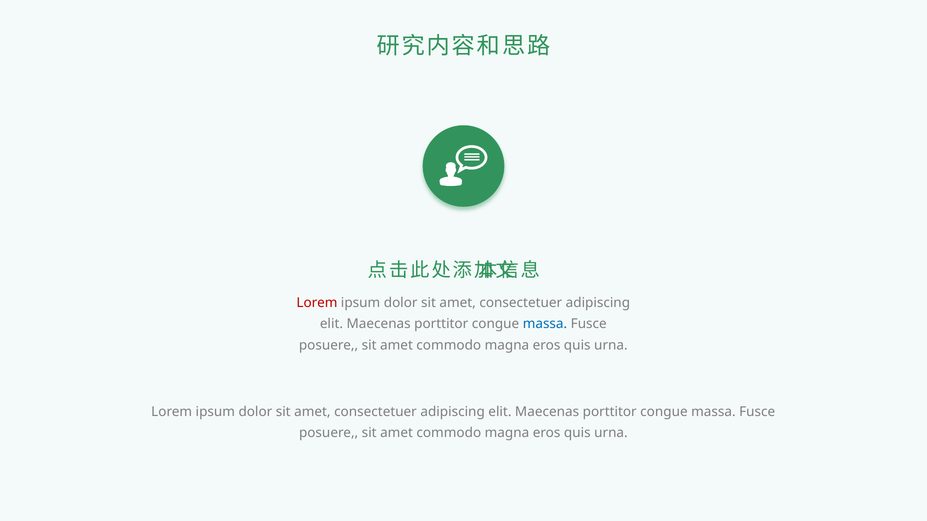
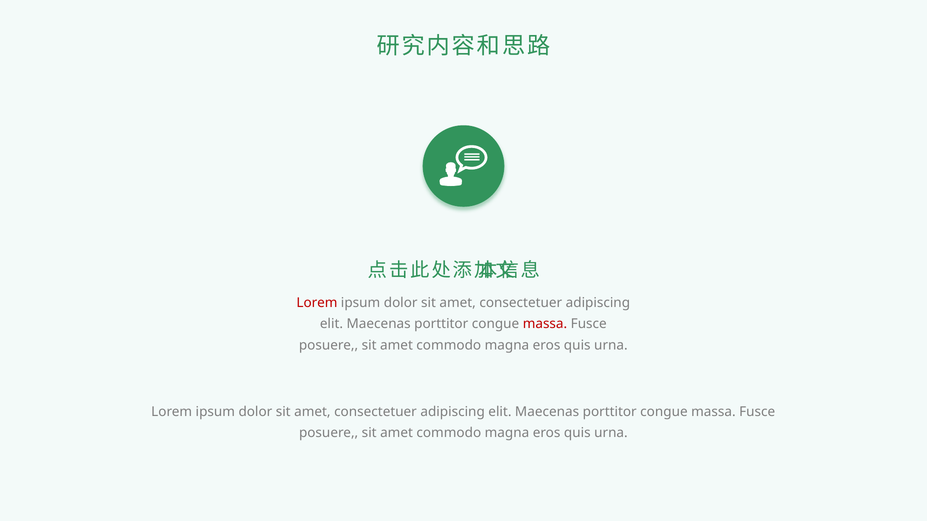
massa at (545, 324) colour: blue -> red
